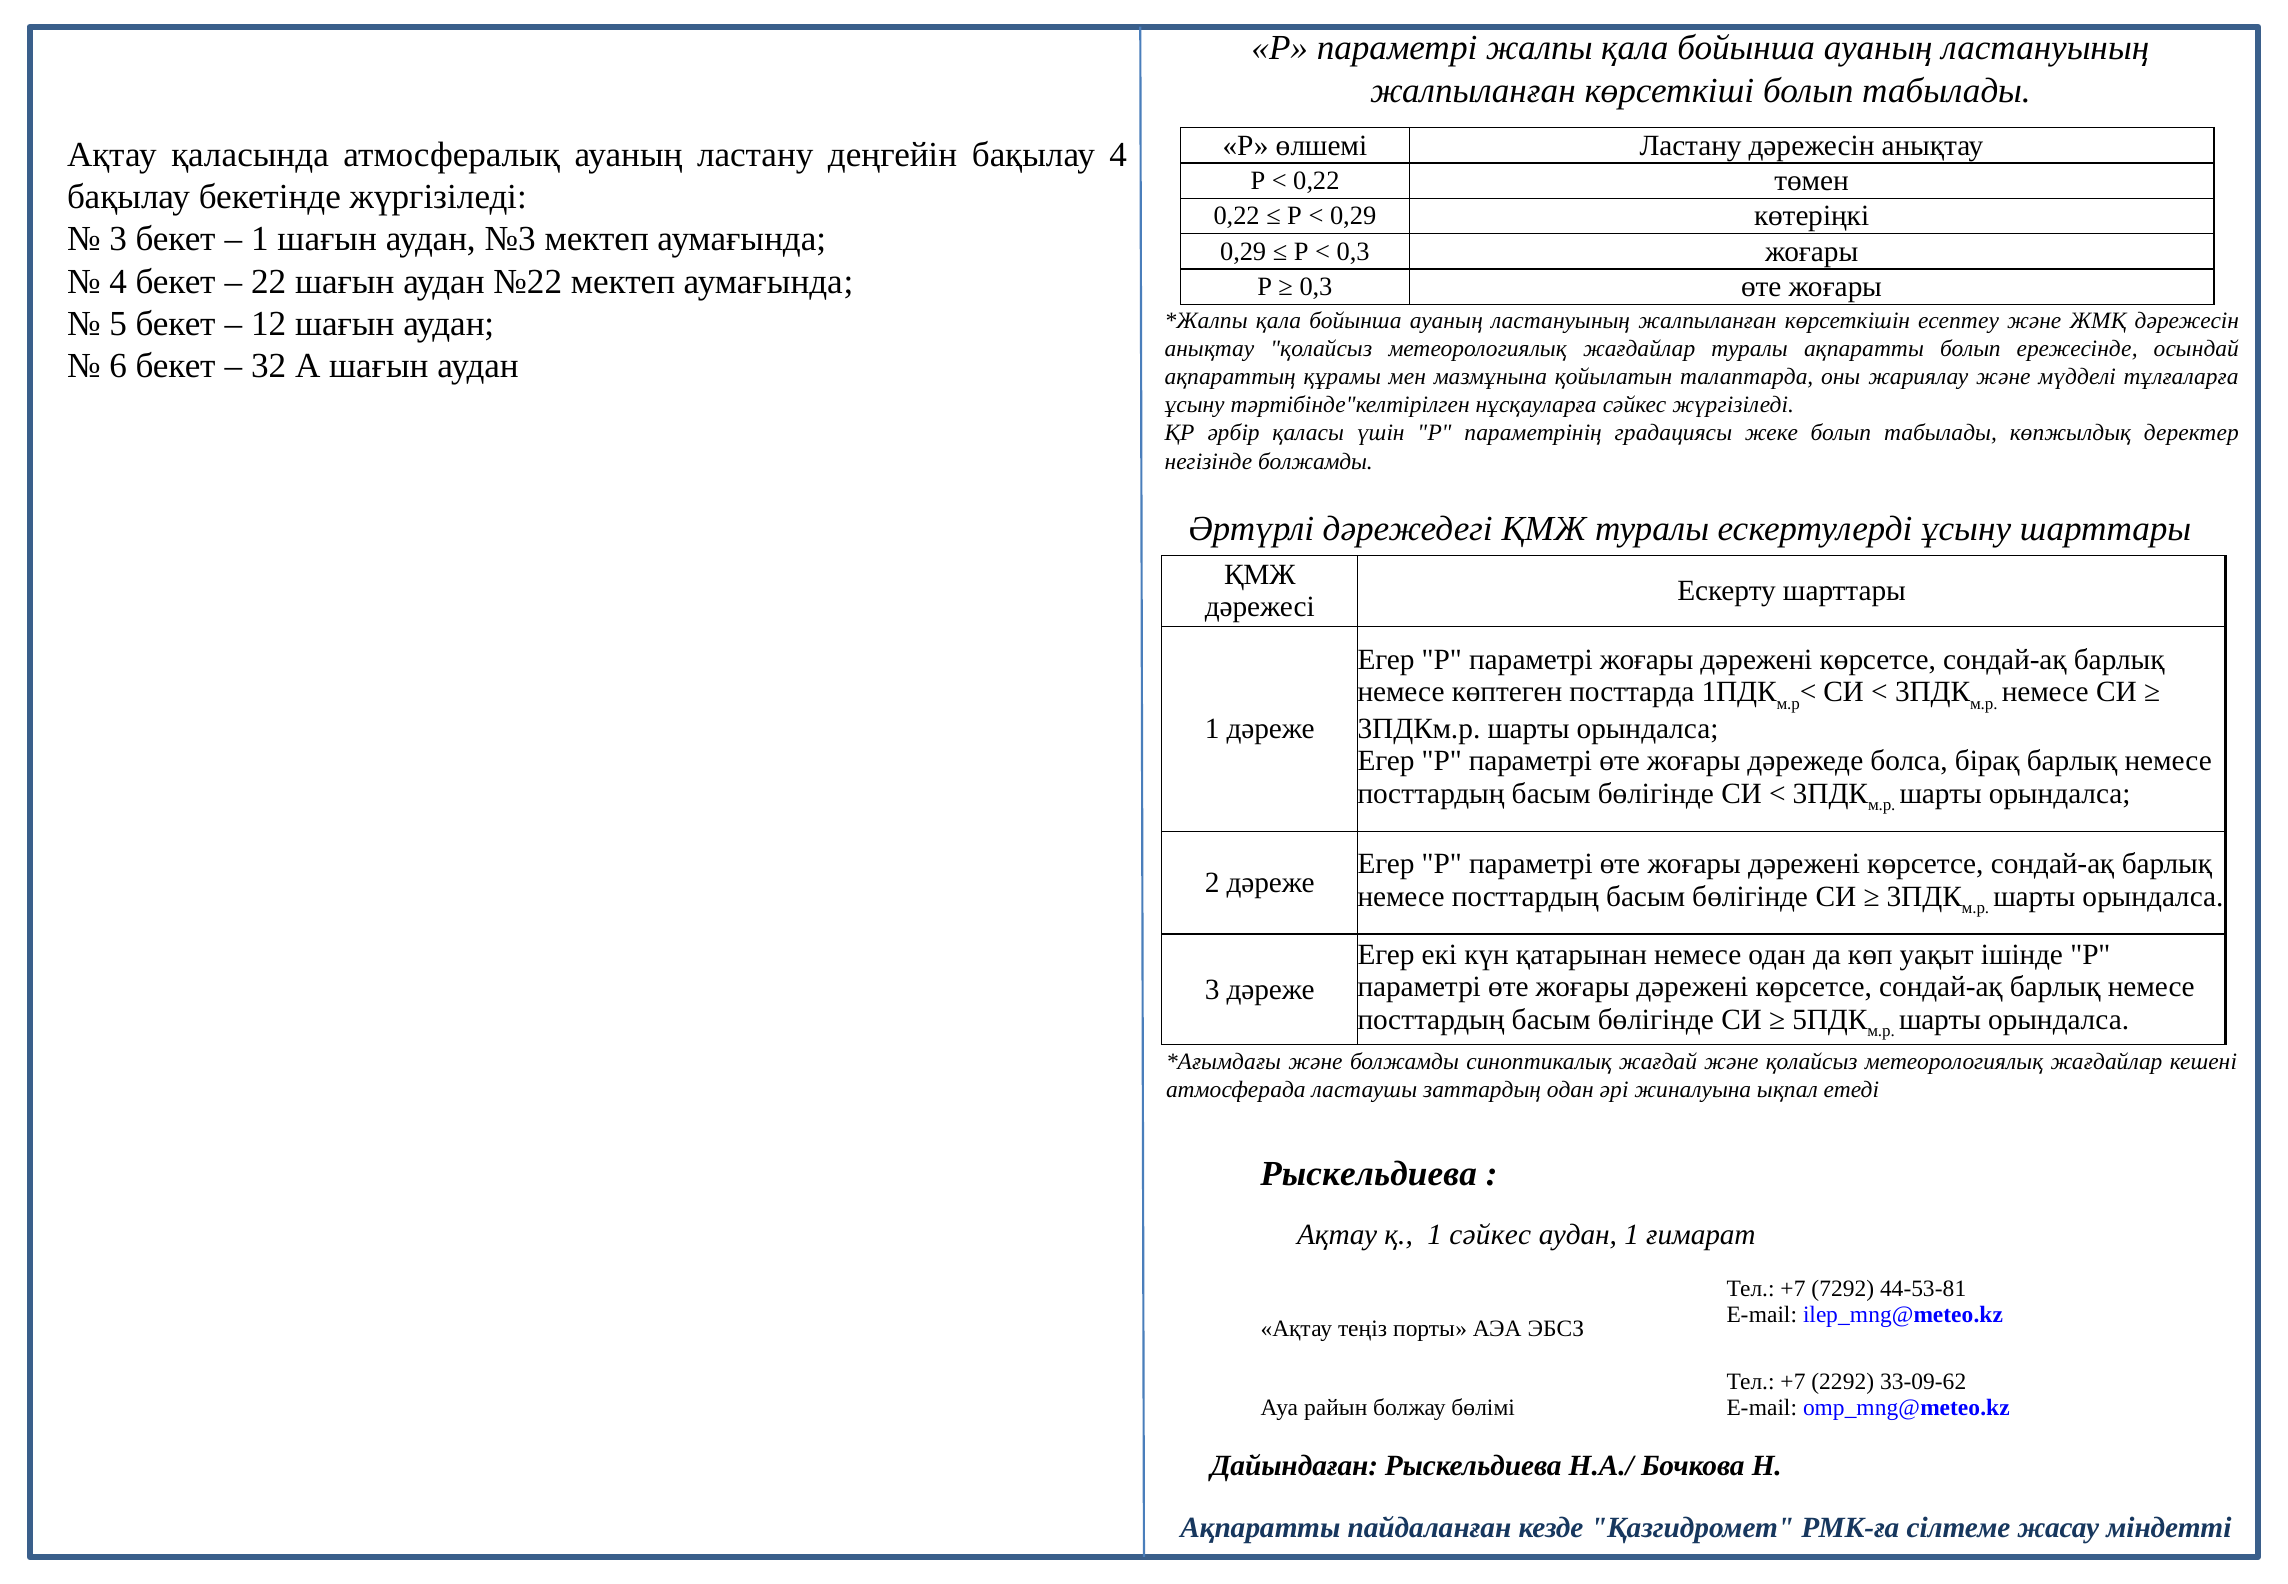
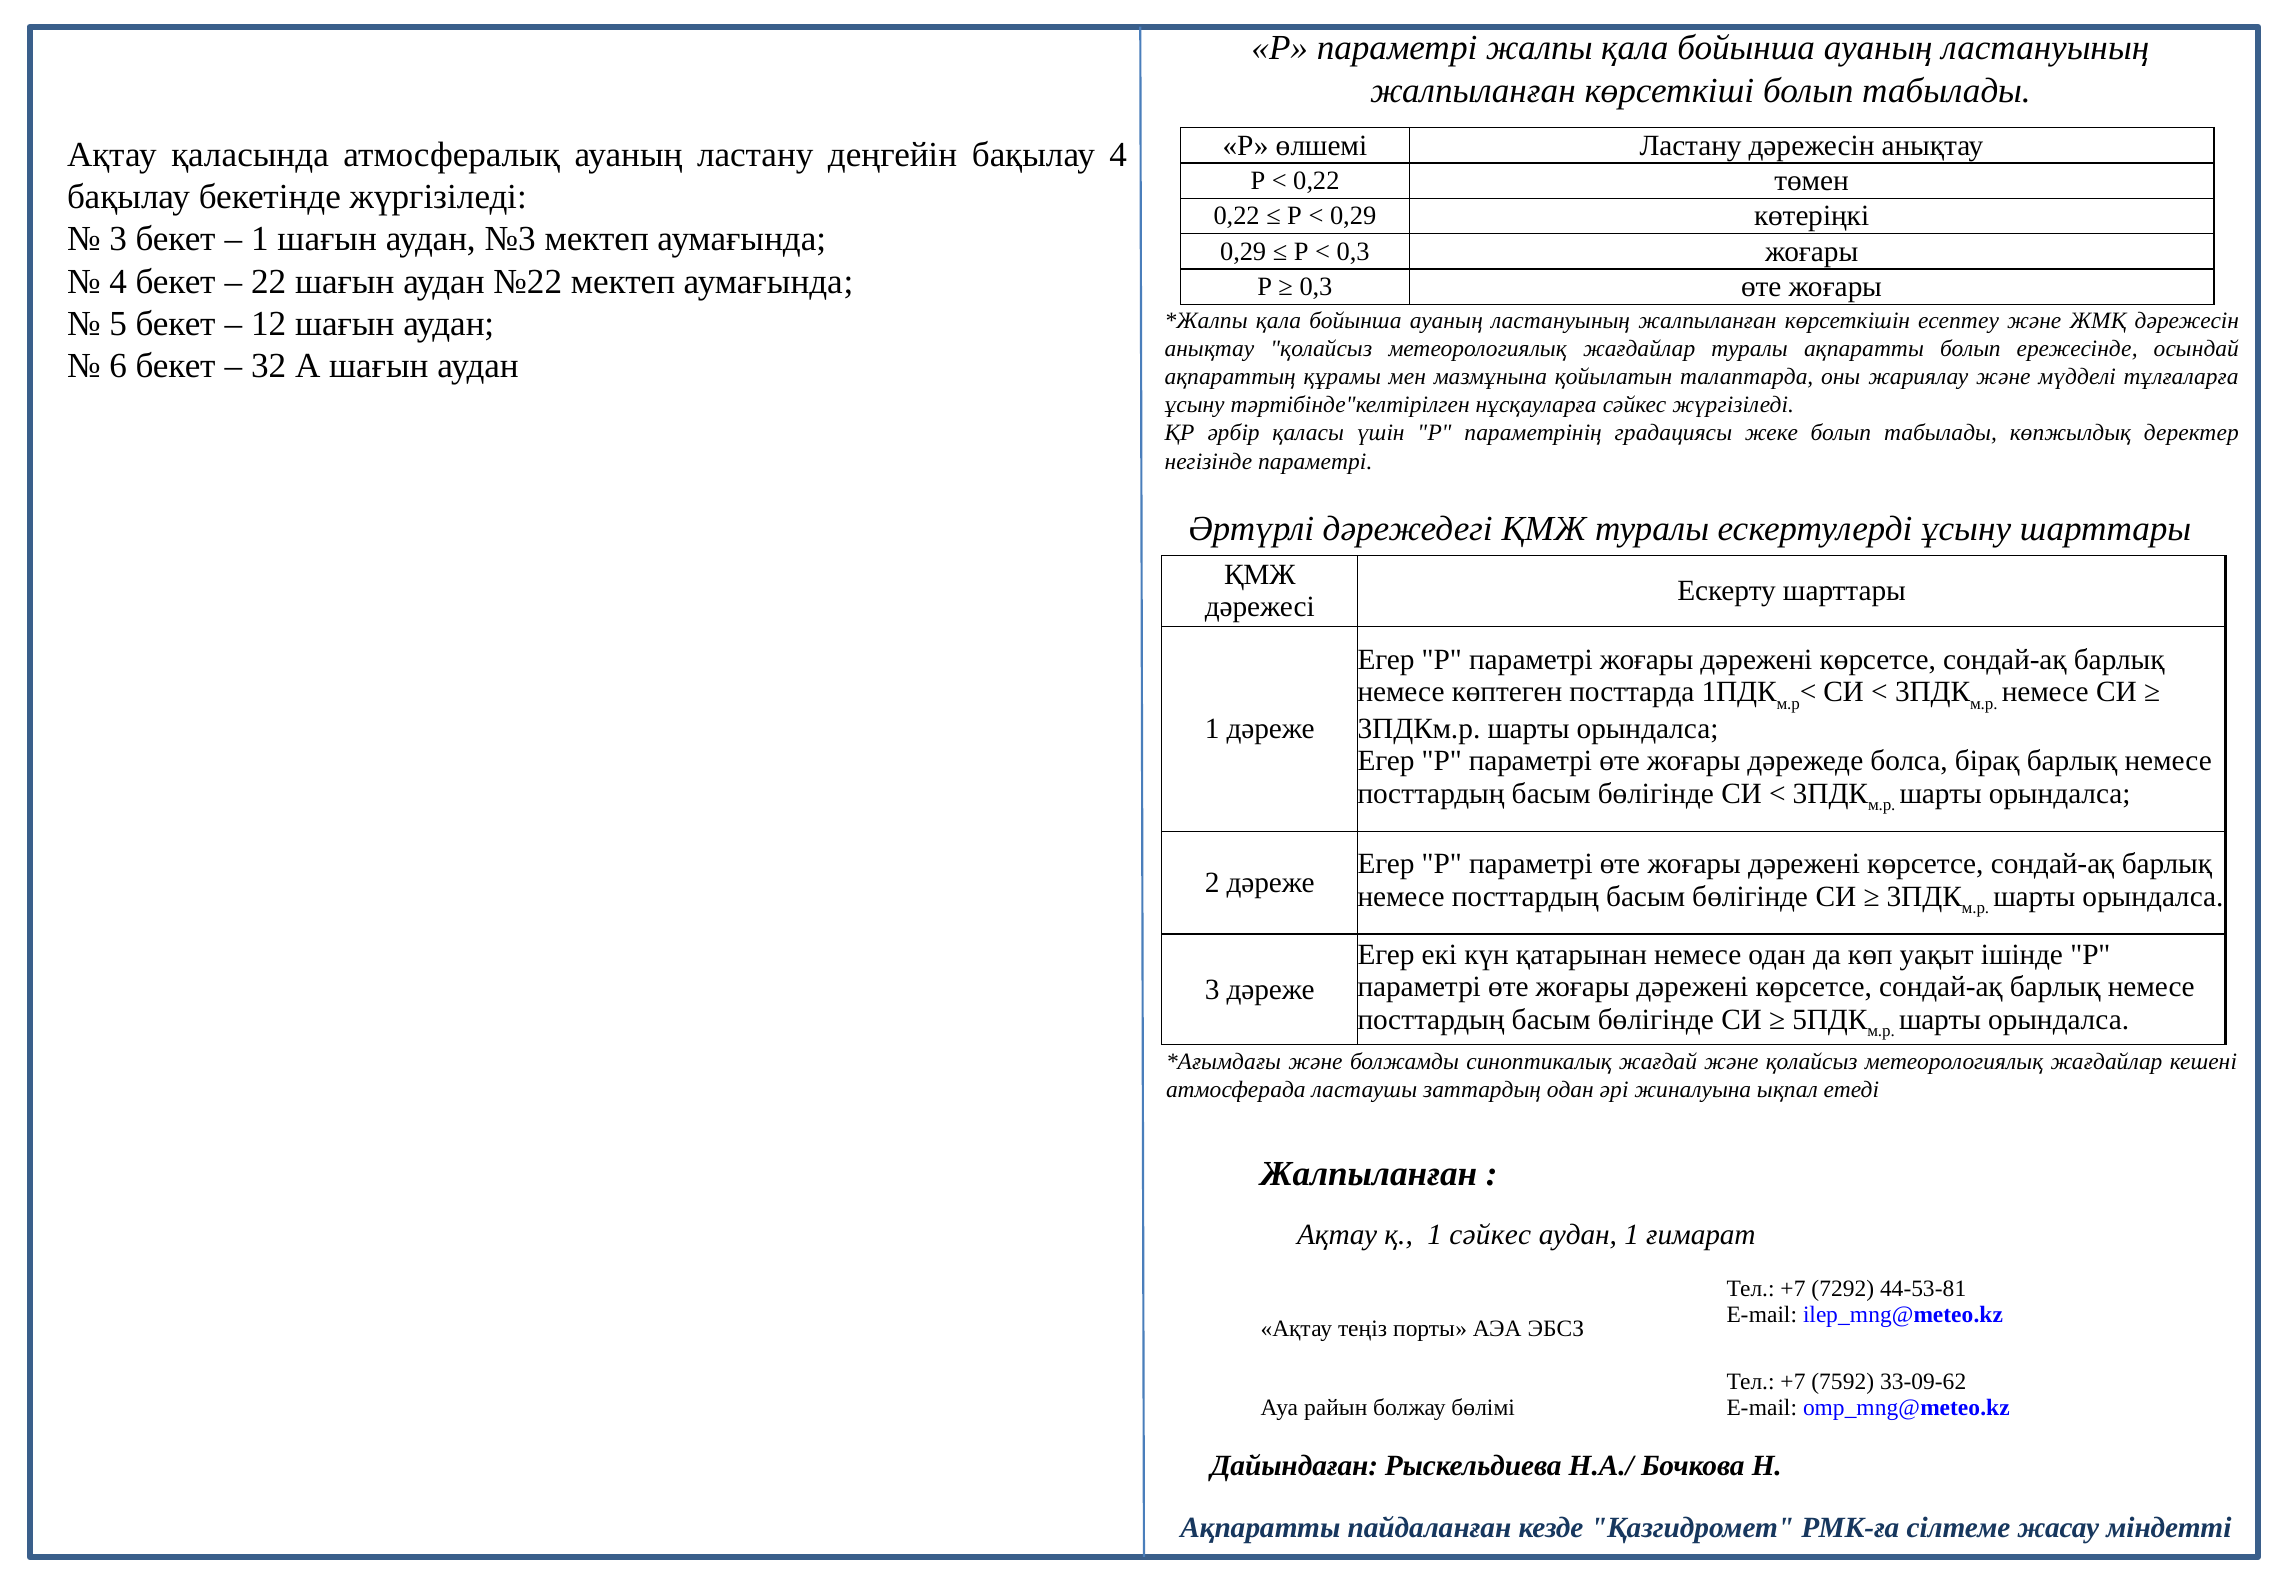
негізінде болжамды: болжамды -> параметрі
Рыскельдиева at (1369, 1174): Рыскельдиева -> Жалпыланған
2292: 2292 -> 7592
